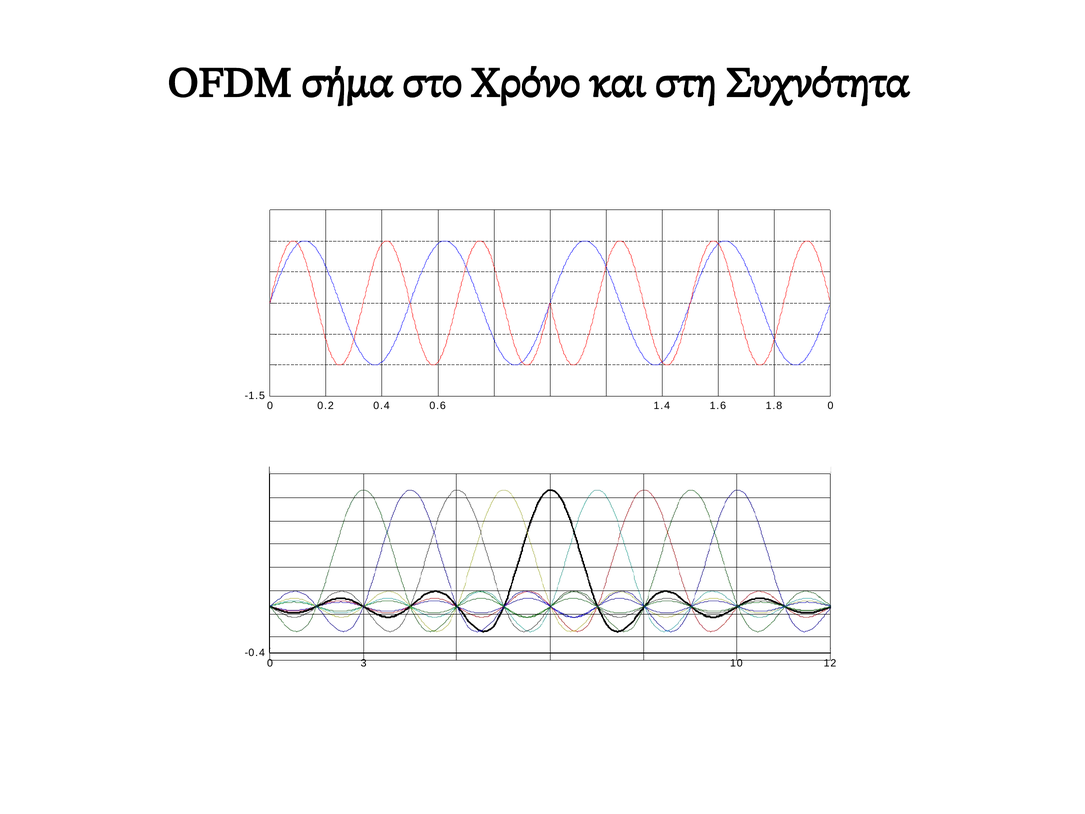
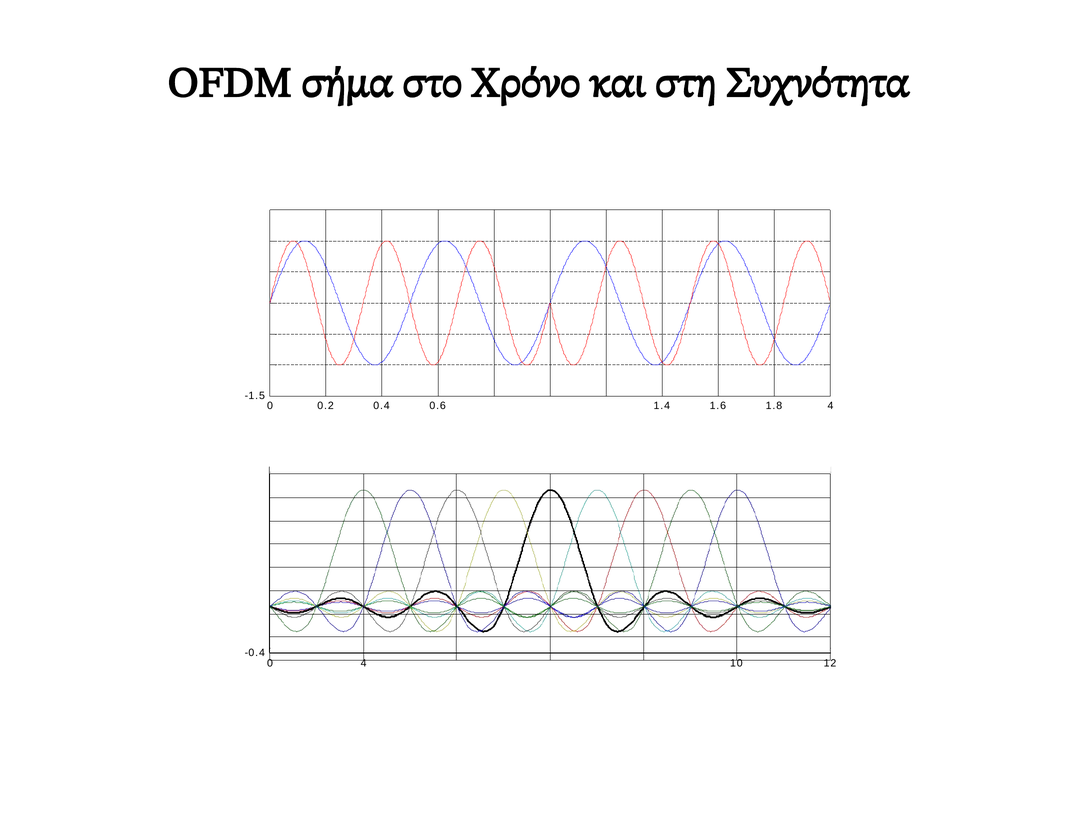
1.8 0: 0 -> 4
0 3: 3 -> 4
